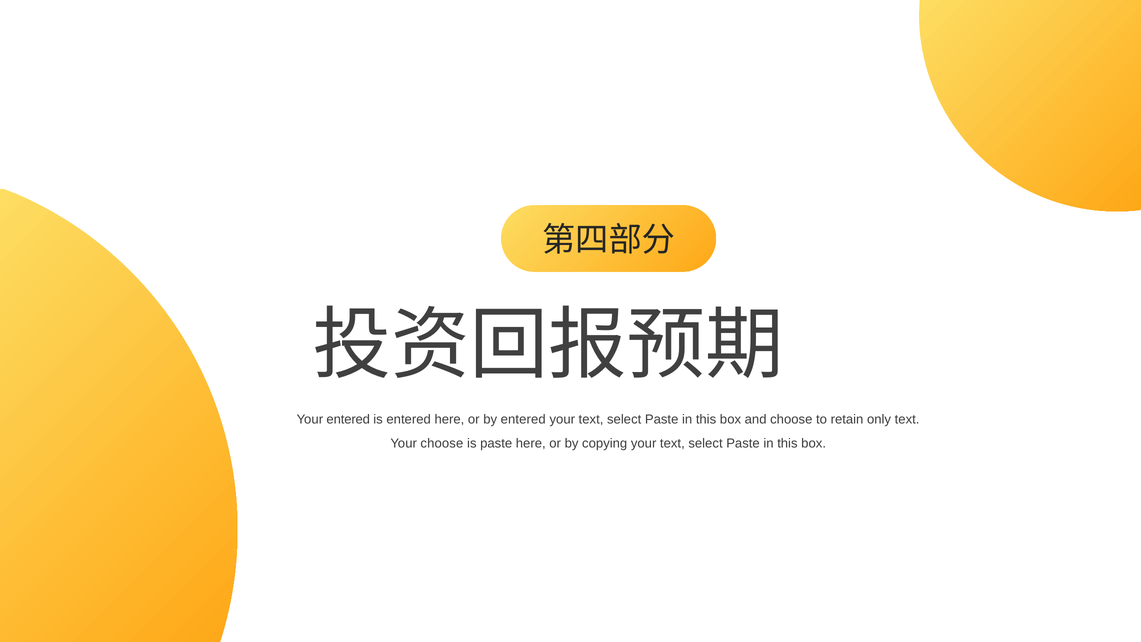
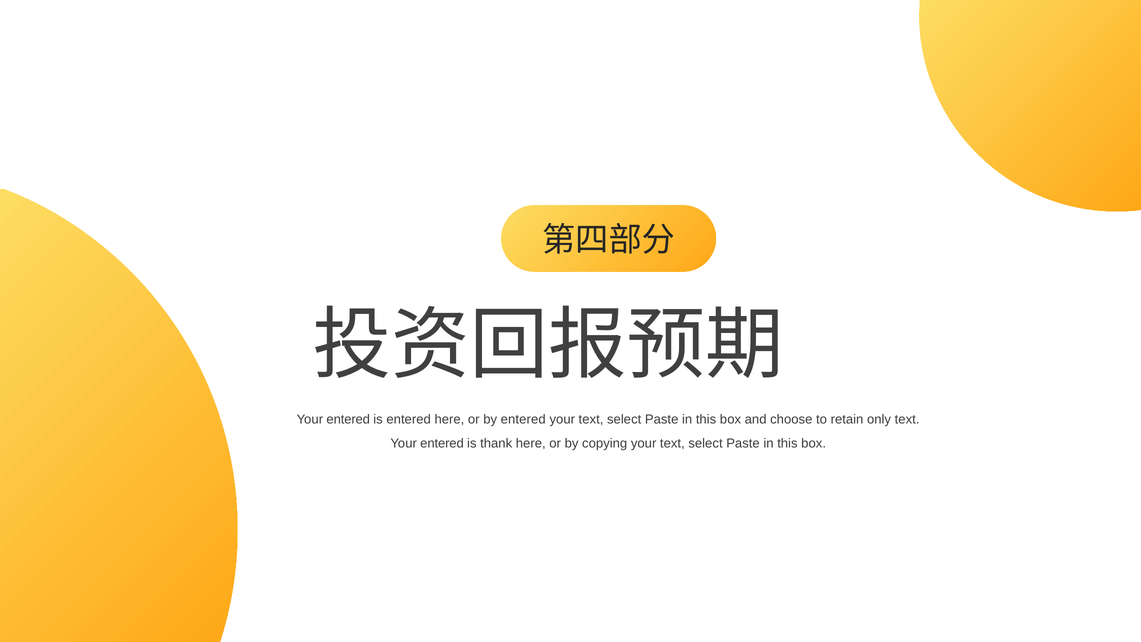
choose at (442, 443): choose -> entered
is paste: paste -> thank
